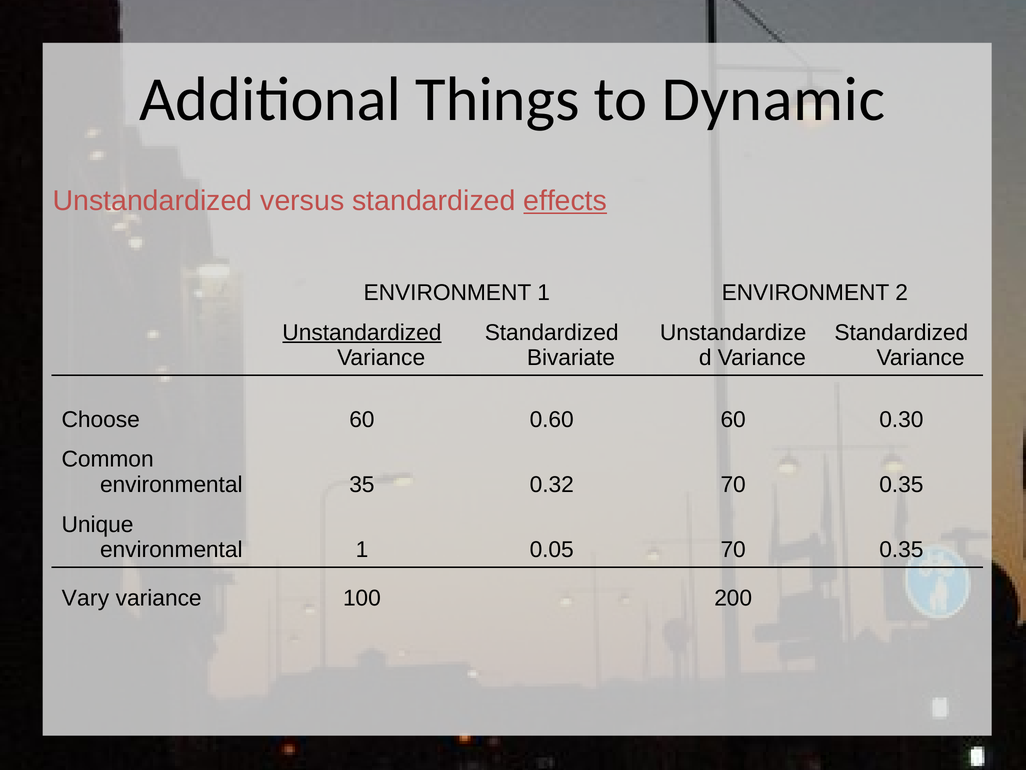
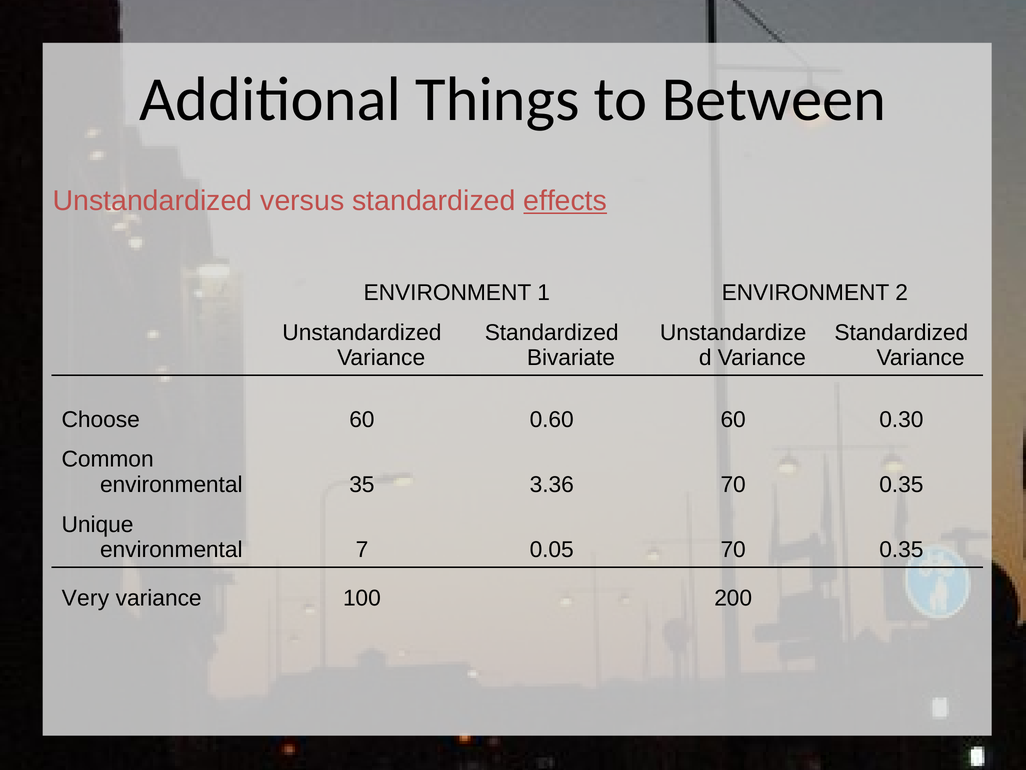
Dynamic: Dynamic -> Between
Unstandardized at (362, 332) underline: present -> none
0.32: 0.32 -> 3.36
environmental 1: 1 -> 7
Vary: Vary -> Very
